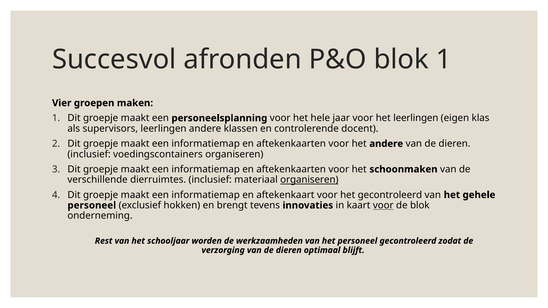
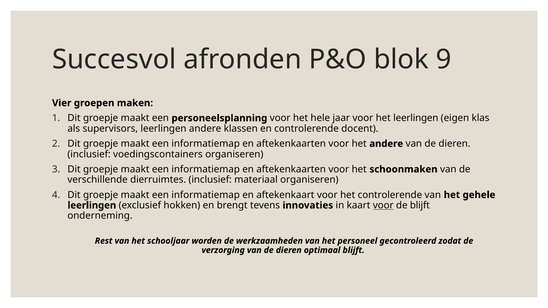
blok 1: 1 -> 9
organiseren at (309, 180) underline: present -> none
het gecontroleerd: gecontroleerd -> controlerende
personeel at (92, 205): personeel -> leerlingen
de blok: blok -> blijft
